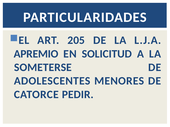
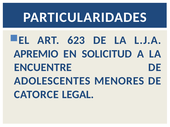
205: 205 -> 623
SOMETERSE: SOMETERSE -> ENCUENTRE
PEDIR: PEDIR -> LEGAL
